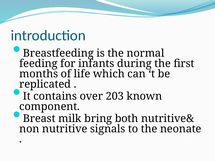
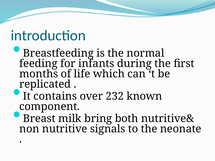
203: 203 -> 232
